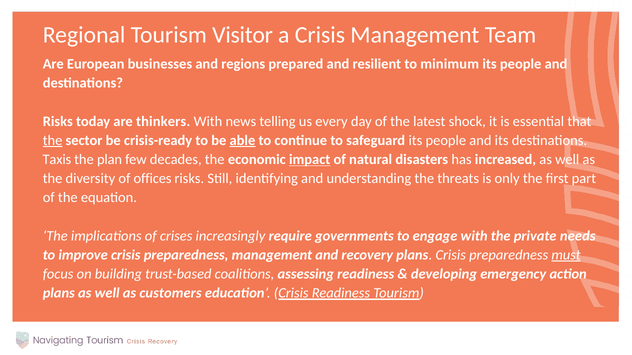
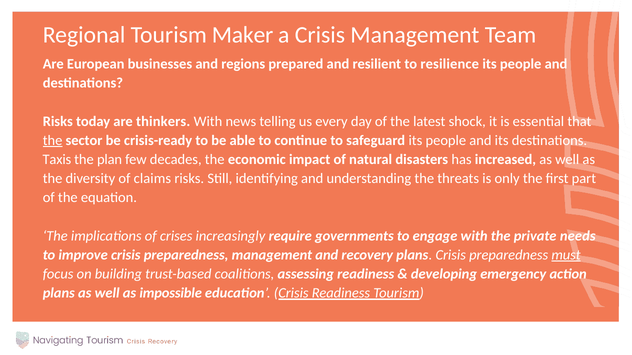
Visitor: Visitor -> Maker
minimum: minimum -> resilience
able underline: present -> none
impact underline: present -> none
offices: offices -> claims
customers: customers -> impossible
